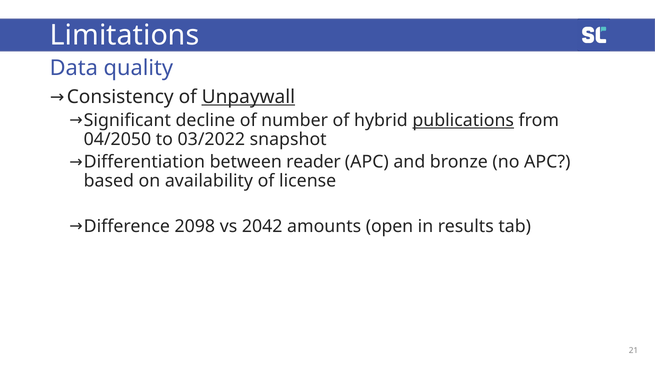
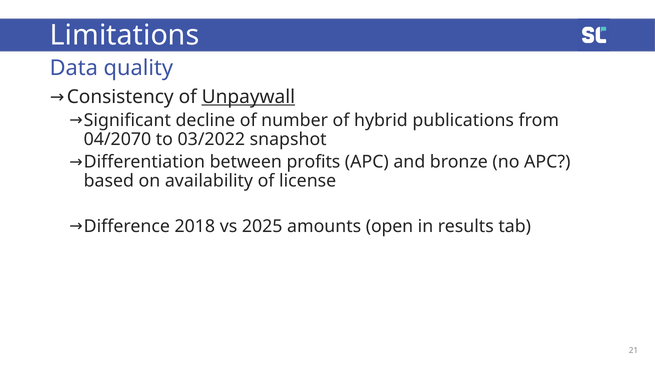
publications underline: present -> none
04/2050: 04/2050 -> 04/2070
reader: reader -> profits
2098: 2098 -> 2018
2042: 2042 -> 2025
